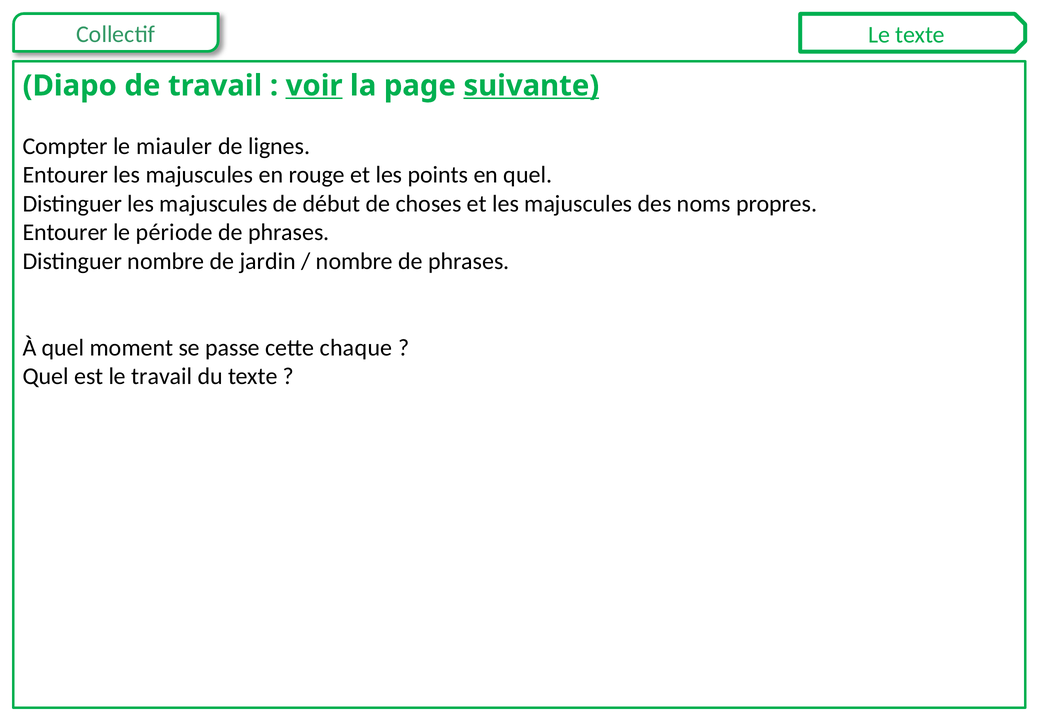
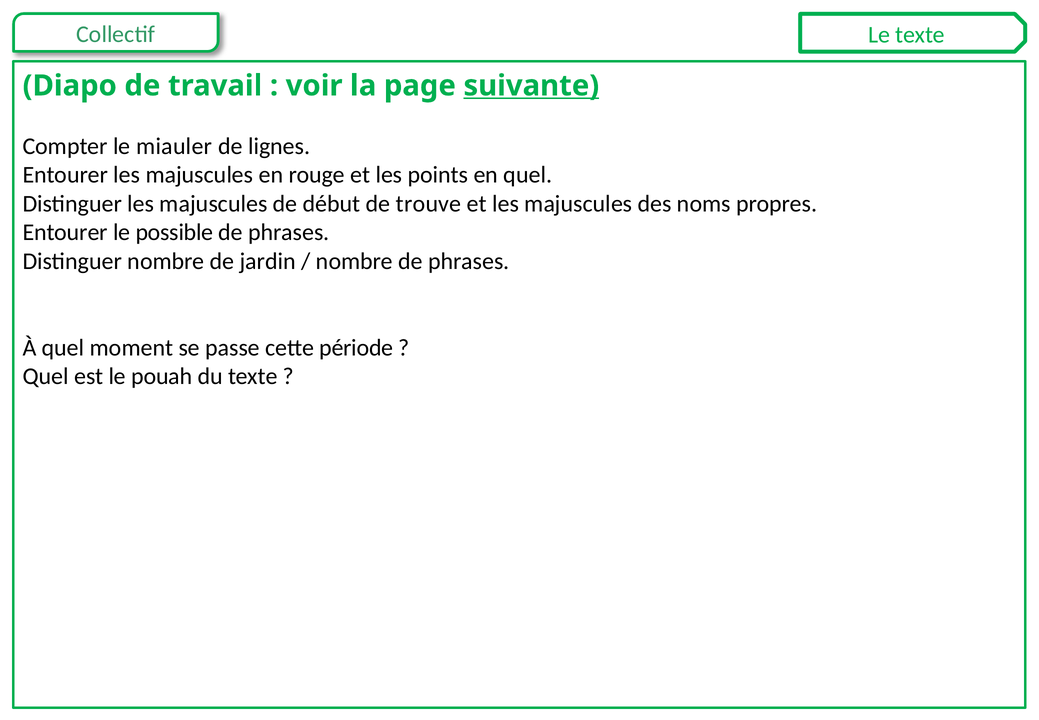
voir underline: present -> none
choses: choses -> trouve
période: période -> possible
chaque: chaque -> période
le travail: travail -> pouah
